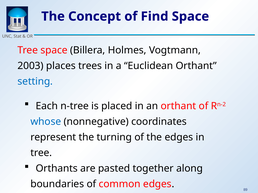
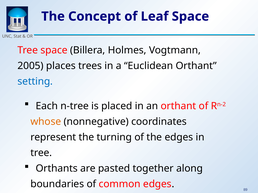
Find: Find -> Leaf
2003: 2003 -> 2005
whose colour: blue -> orange
